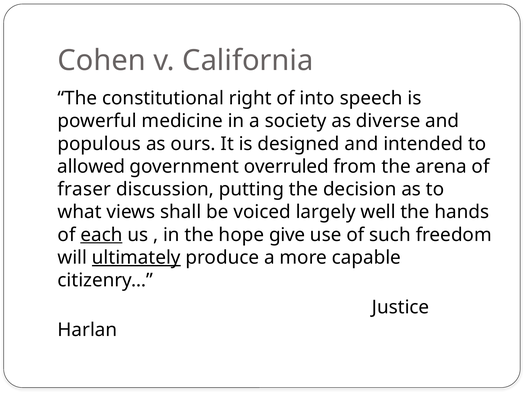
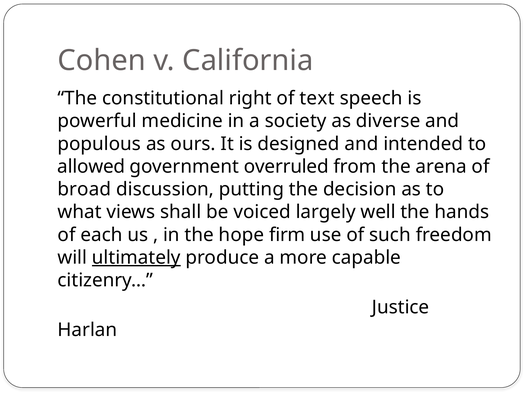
into: into -> text
fraser: fraser -> broad
each underline: present -> none
give: give -> firm
